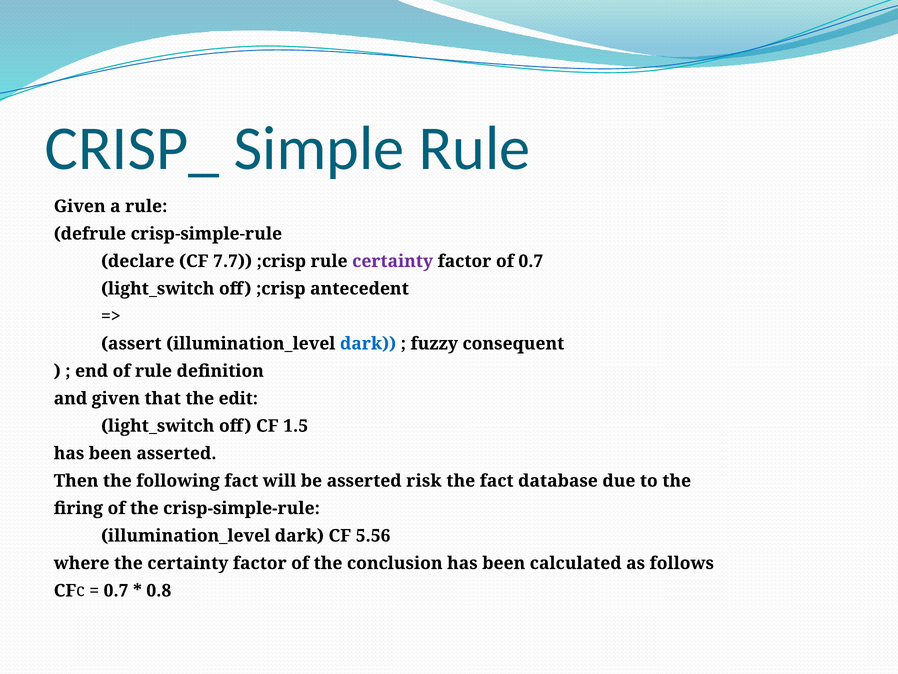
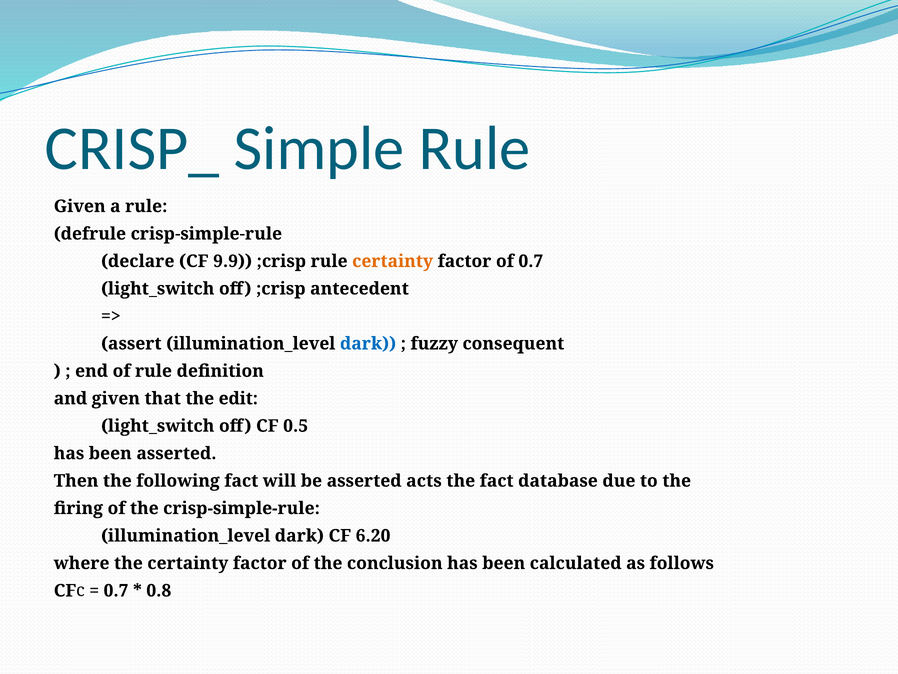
7.7: 7.7 -> 9.9
certainty at (393, 261) colour: purple -> orange
1.5: 1.5 -> 0.5
risk: risk -> acts
5.56: 5.56 -> 6.20
